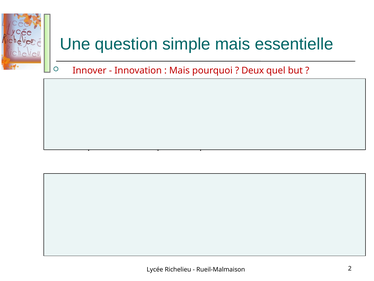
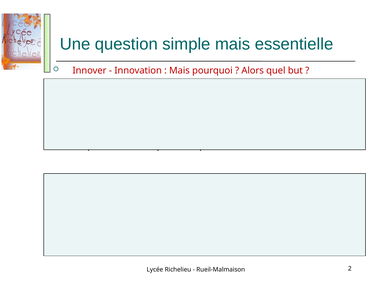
Deux at (253, 70): Deux -> Alors
